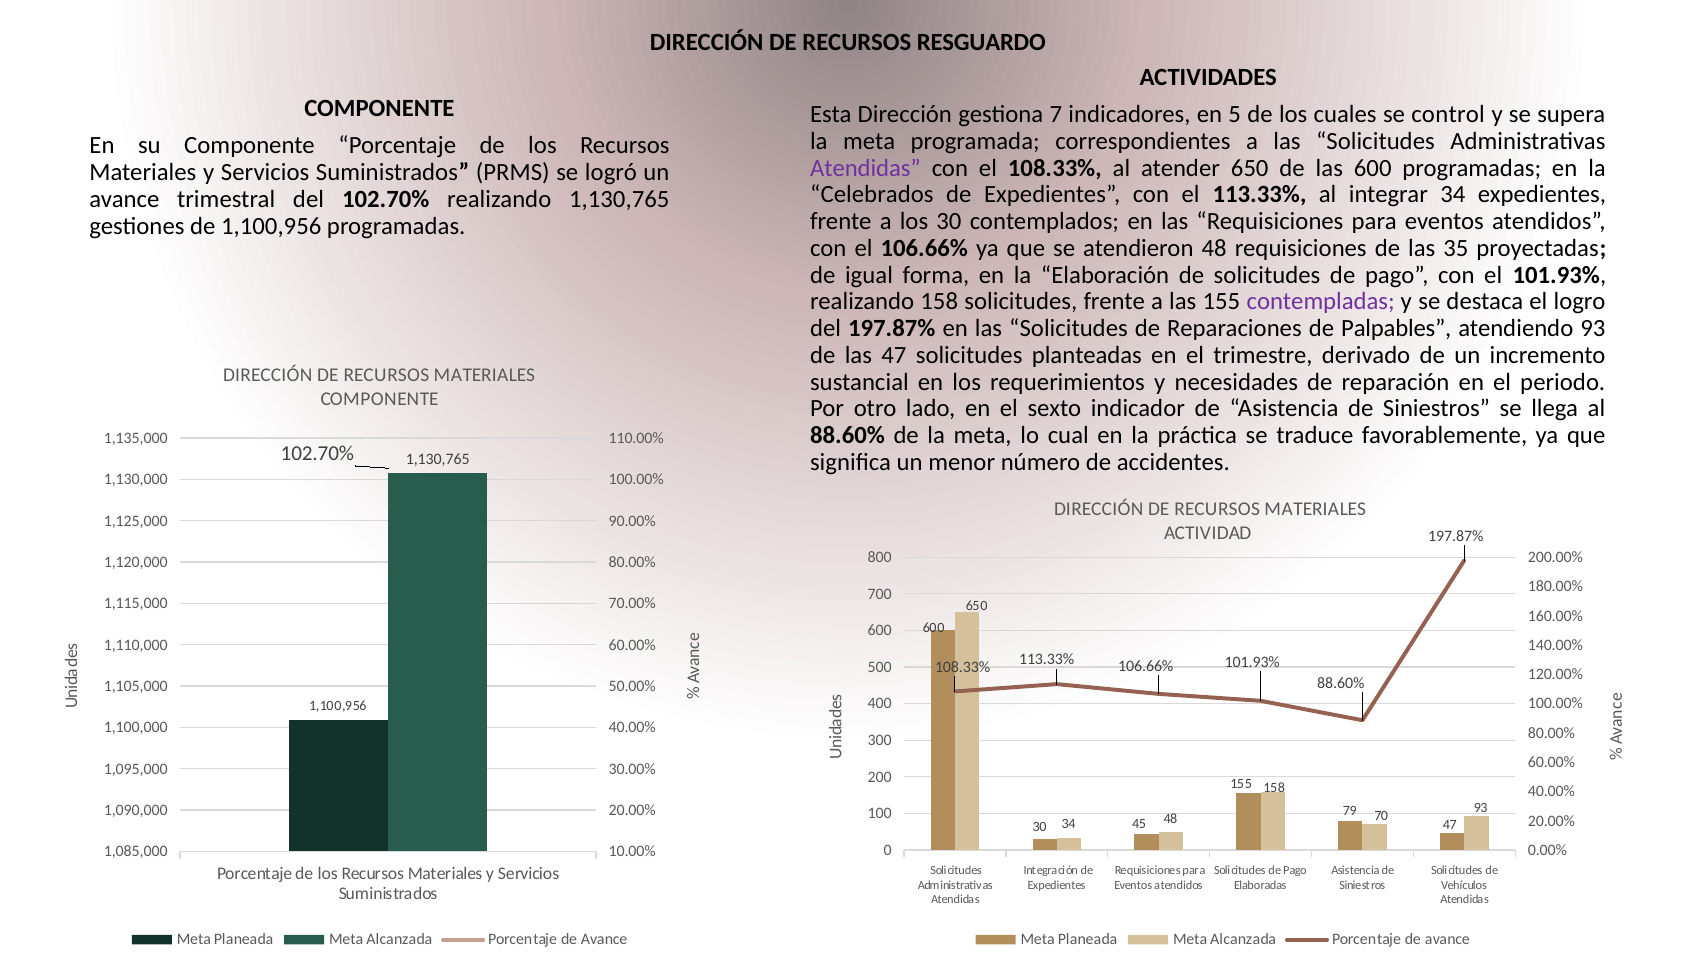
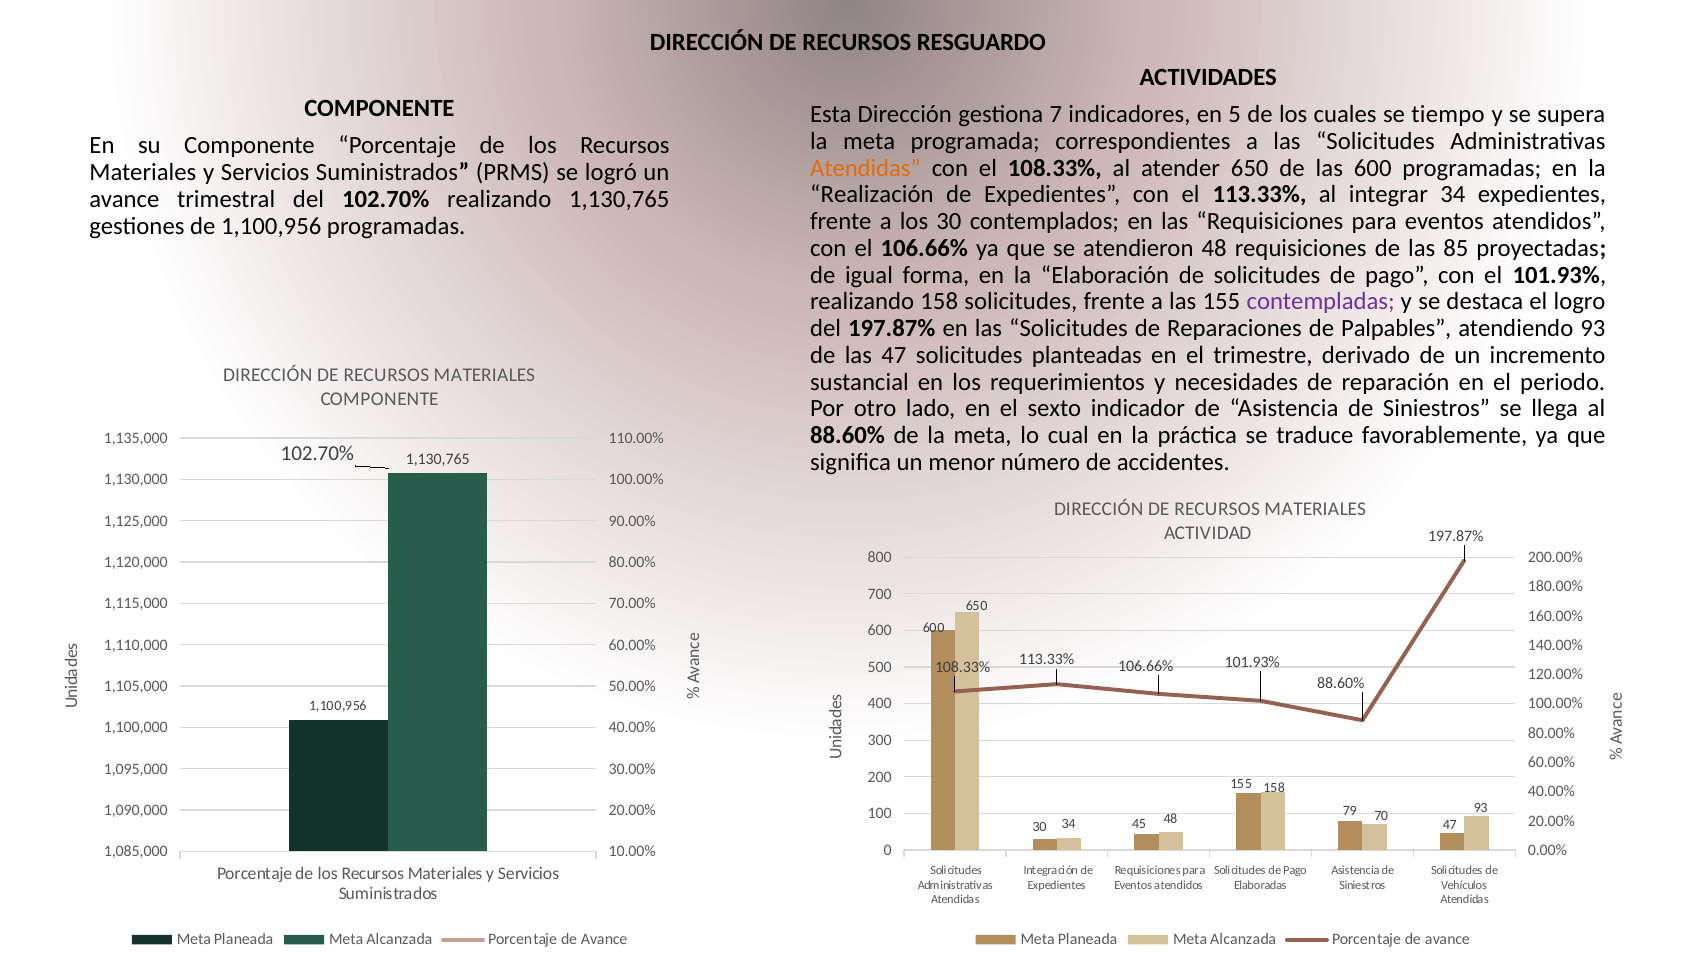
control: control -> tiempo
Atendidas at (865, 168) colour: purple -> orange
Celebrados: Celebrados -> Realización
35: 35 -> 85
